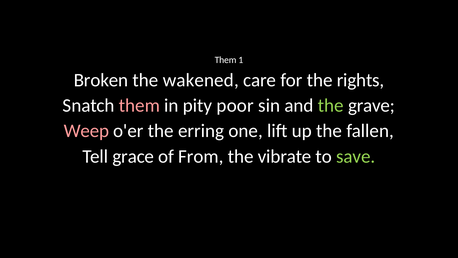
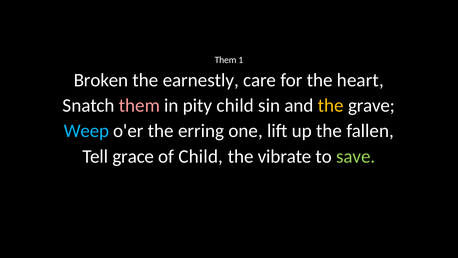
wakened: wakened -> earnestly
rights: rights -> heart
pity poor: poor -> child
the at (331, 105) colour: light green -> yellow
Weep colour: pink -> light blue
of From: From -> Child
